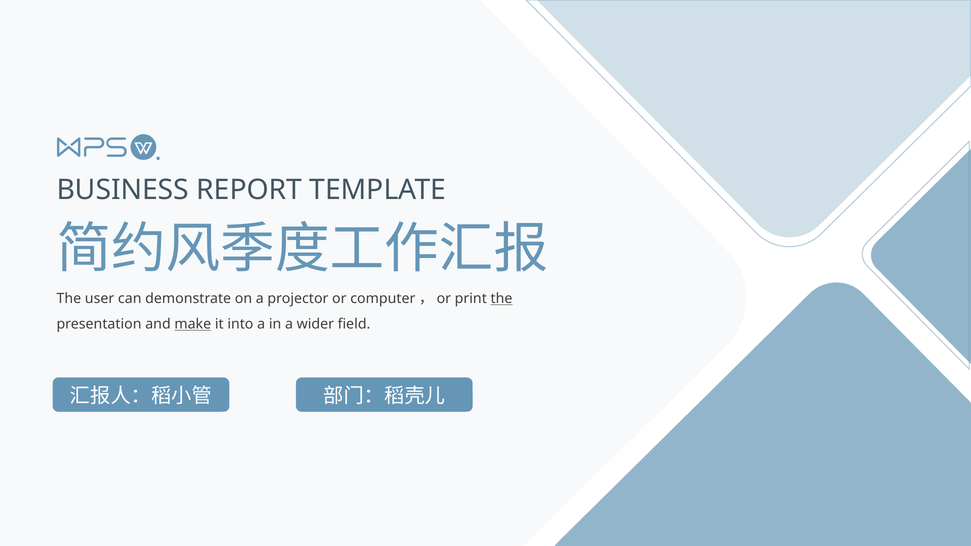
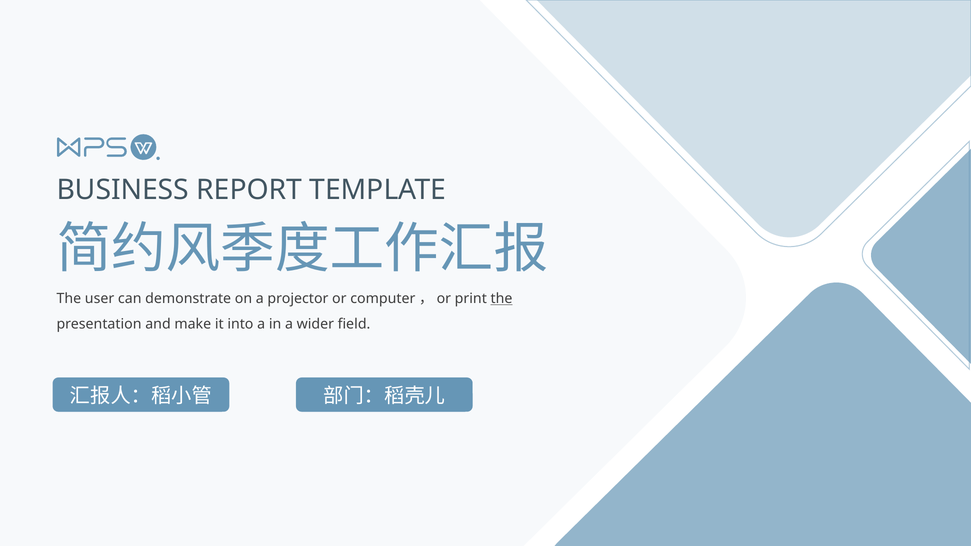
make underline: present -> none
